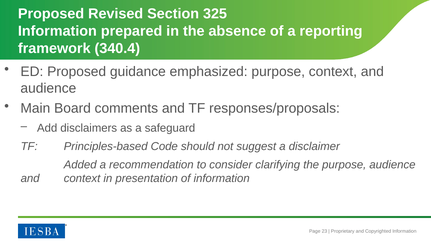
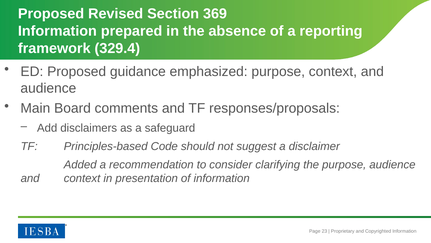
325: 325 -> 369
340.4: 340.4 -> 329.4
